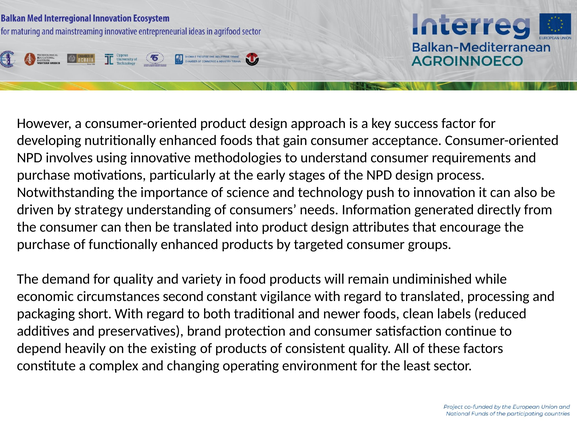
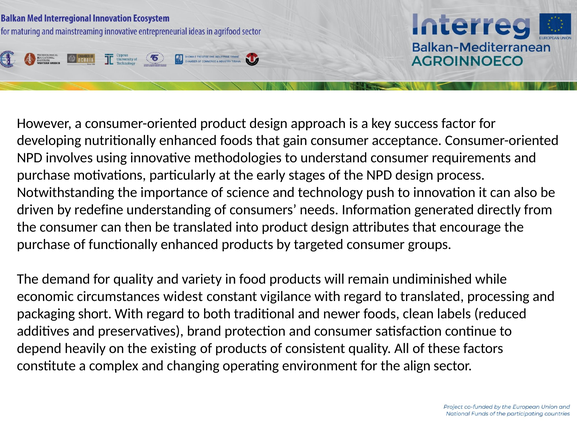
strategy: strategy -> redefine
second: second -> widest
least: least -> align
